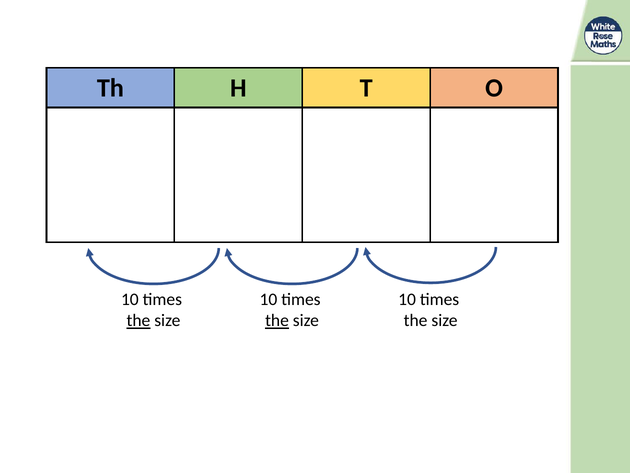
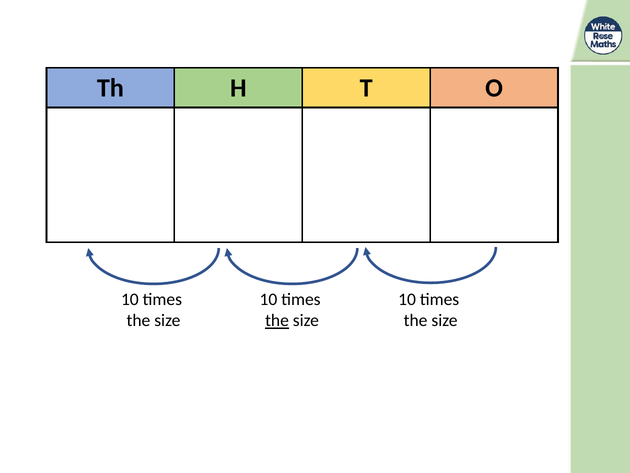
the at (138, 320) underline: present -> none
